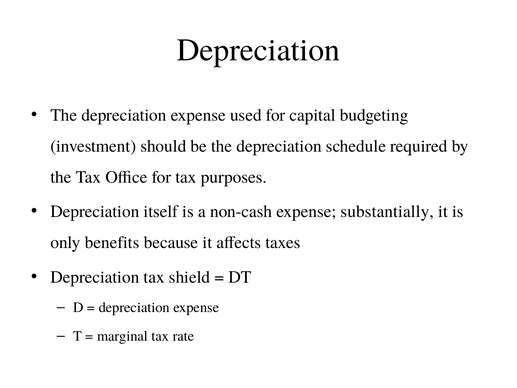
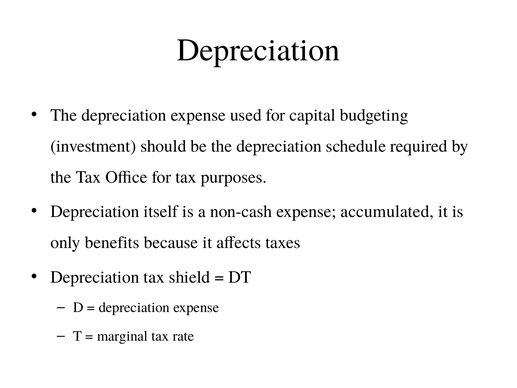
substantially: substantially -> accumulated
